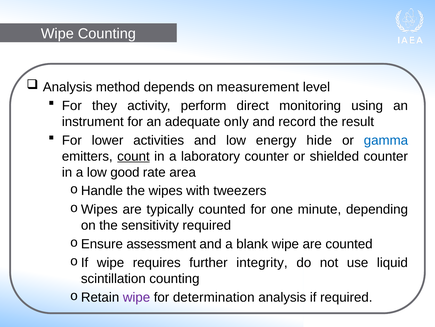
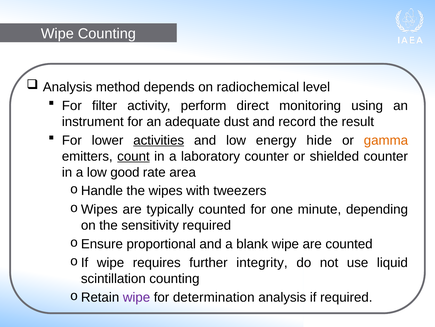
measurement: measurement -> radiochemical
they: they -> filter
only: only -> dust
activities underline: none -> present
gamma colour: blue -> orange
assessment: assessment -> proportional
